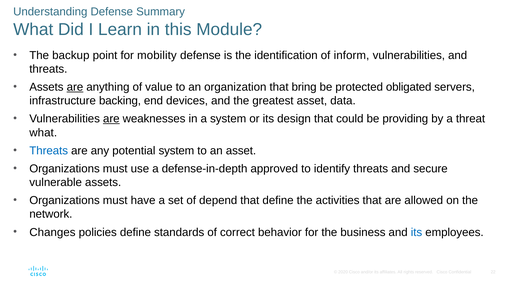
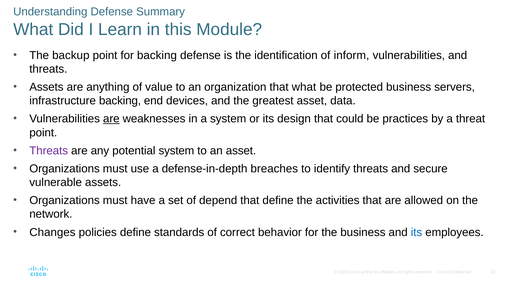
for mobility: mobility -> backing
are at (75, 87) underline: present -> none
that bring: bring -> what
protected obligated: obligated -> business
providing: providing -> practices
what at (43, 132): what -> point
Threats at (49, 150) colour: blue -> purple
approved: approved -> breaches
